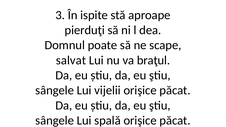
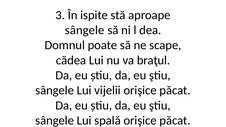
pierduţi at (85, 30): pierduţi -> sângele
salvat: salvat -> cădea
